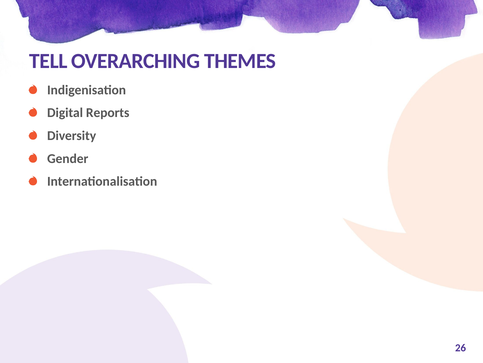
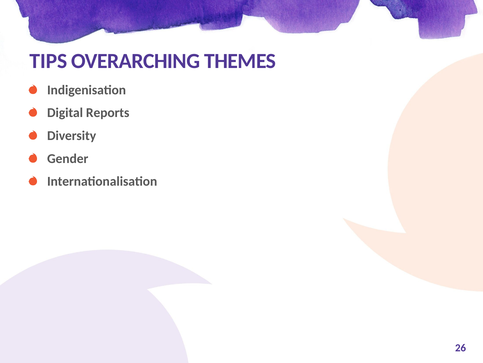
TELL: TELL -> TIPS
